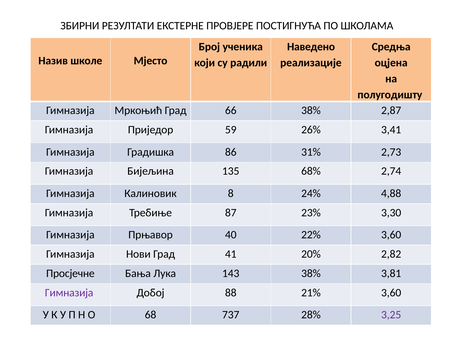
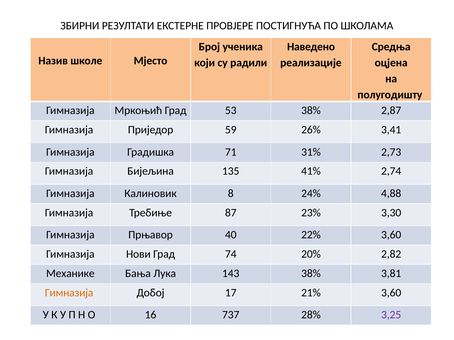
66: 66 -> 53
86: 86 -> 71
68%: 68% -> 41%
41: 41 -> 74
Просјечне: Просјечне -> Механике
Гимназија at (69, 293) colour: purple -> orange
88: 88 -> 17
68: 68 -> 16
